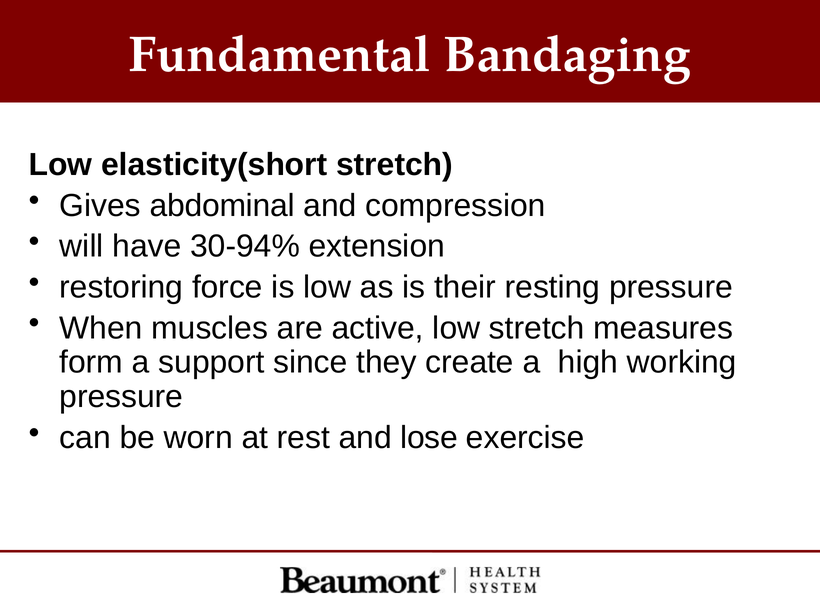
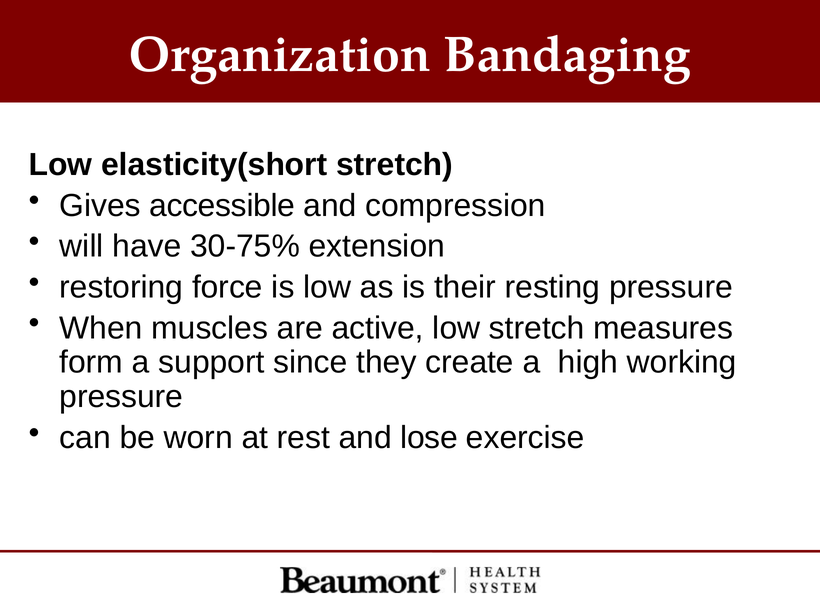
Fundamental: Fundamental -> Organization
abdominal: abdominal -> accessible
30-94%: 30-94% -> 30-75%
